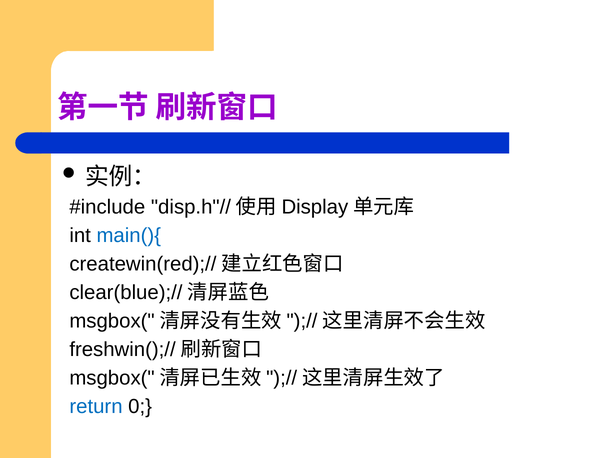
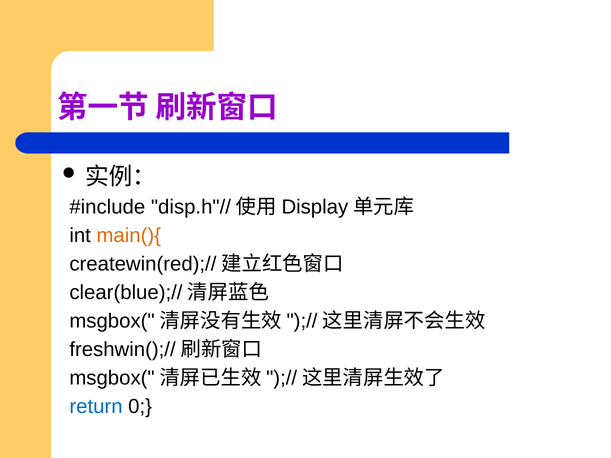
main(){ colour: blue -> orange
